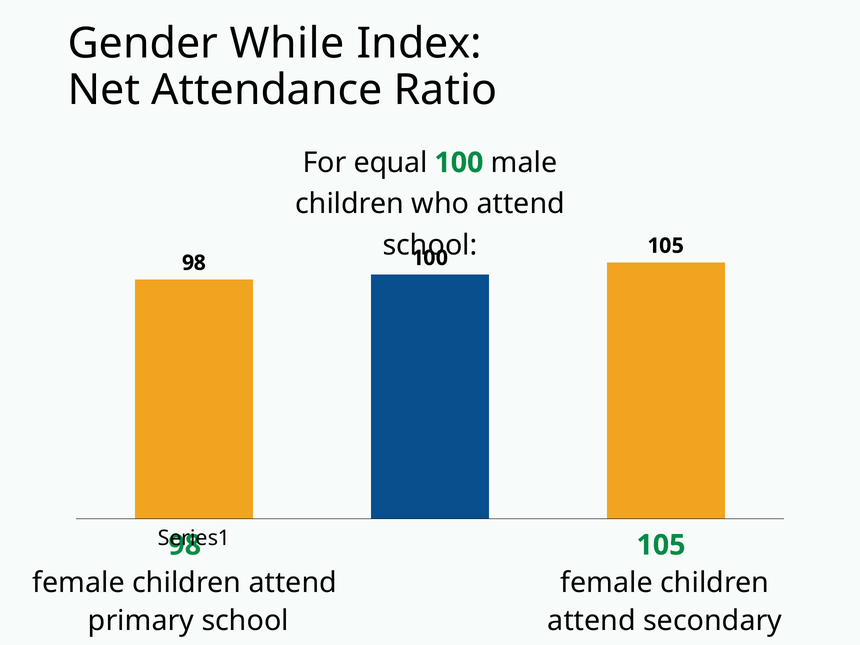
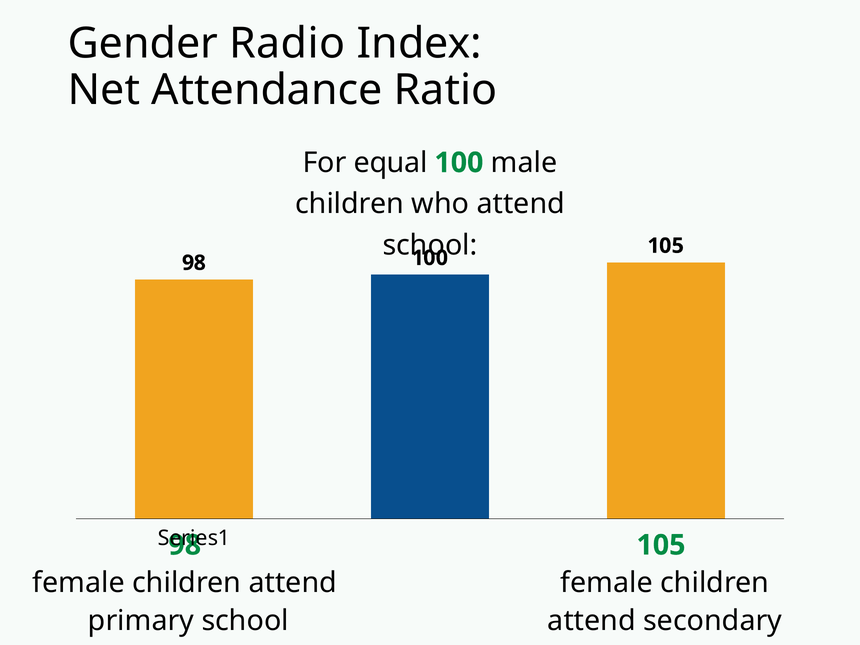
While: While -> Radio
